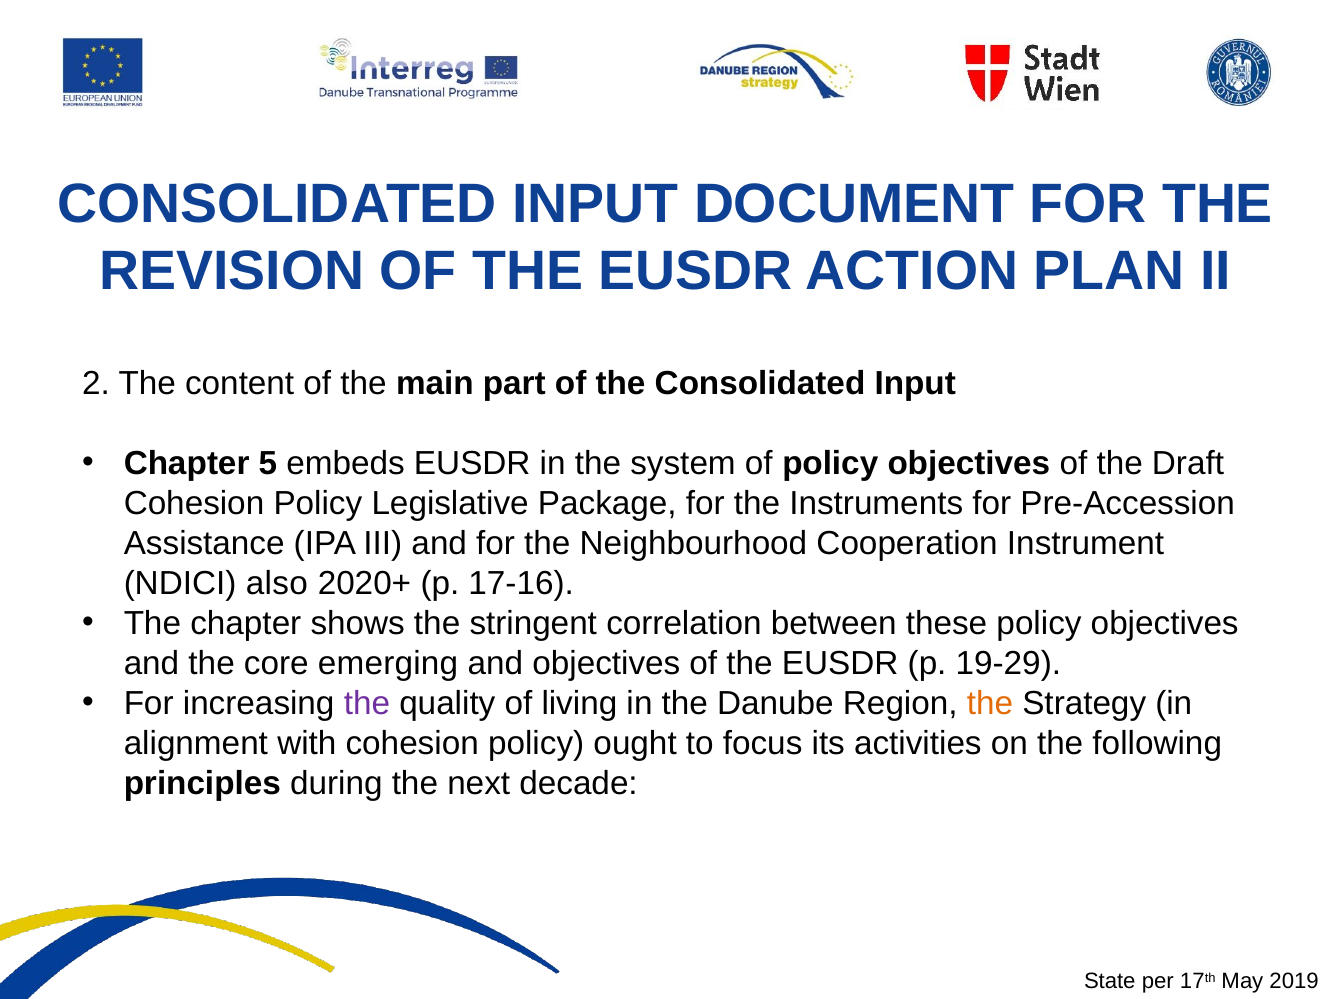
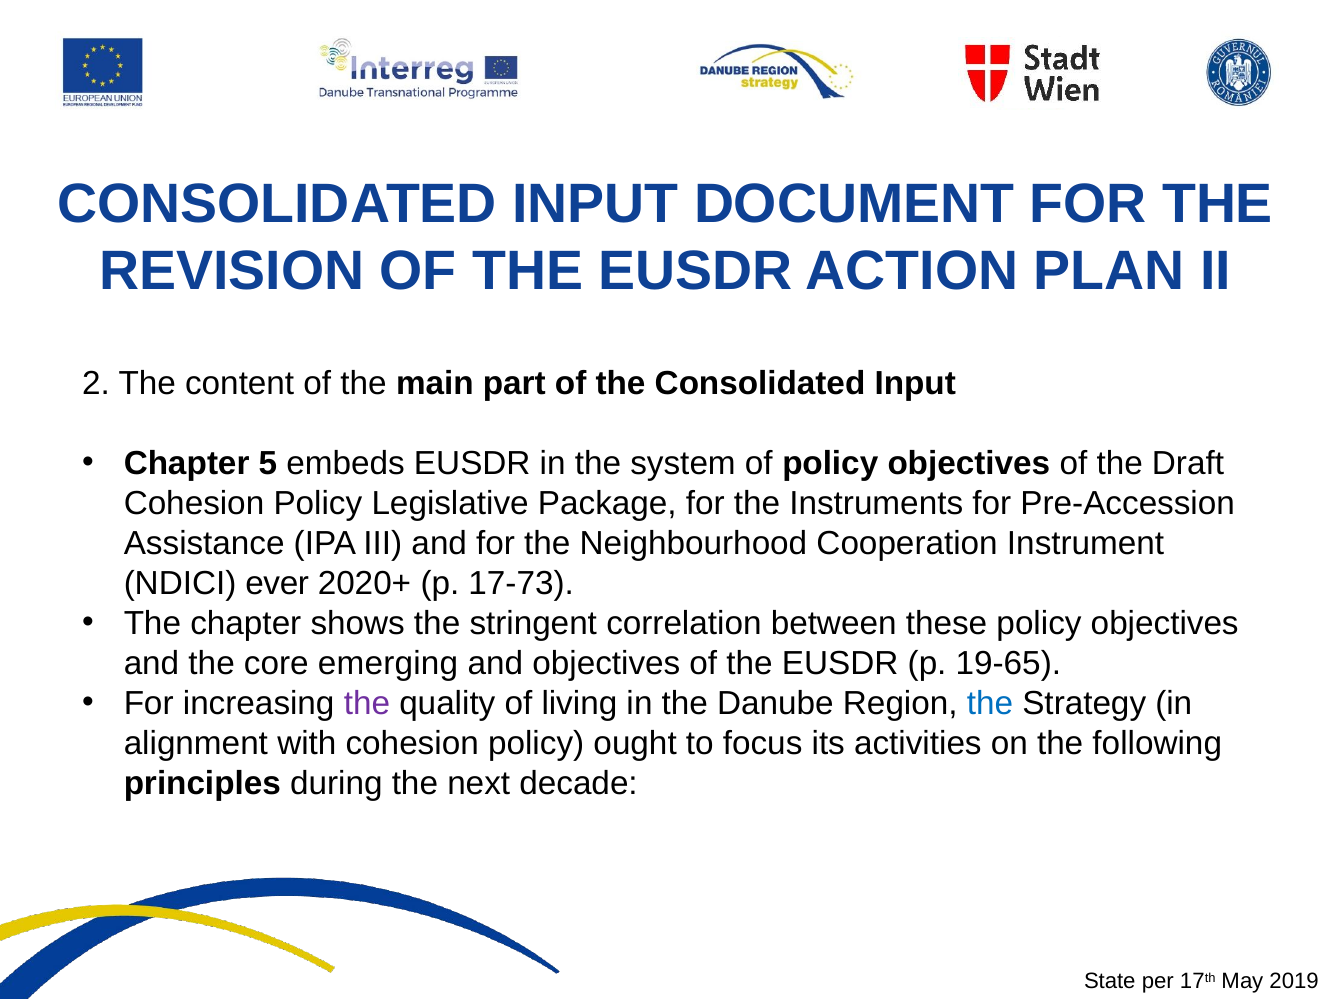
also: also -> ever
17-16: 17-16 -> 17-73
19-29: 19-29 -> 19-65
the at (990, 703) colour: orange -> blue
